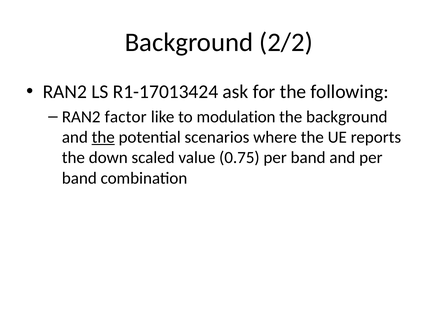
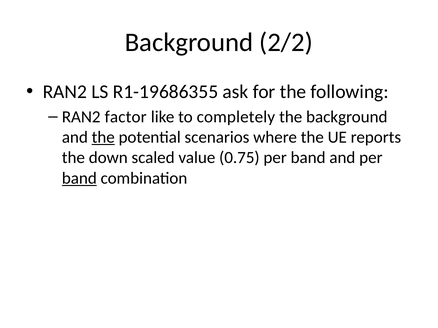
R1-17013424: R1-17013424 -> R1-19686355
modulation: modulation -> completely
band at (79, 178) underline: none -> present
